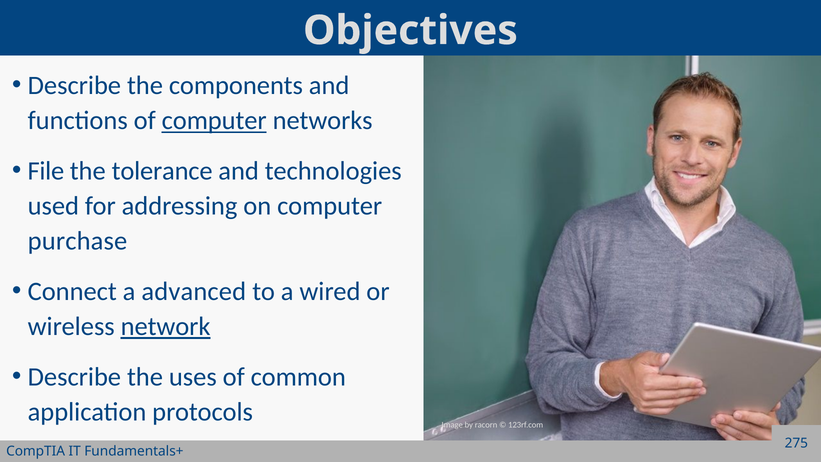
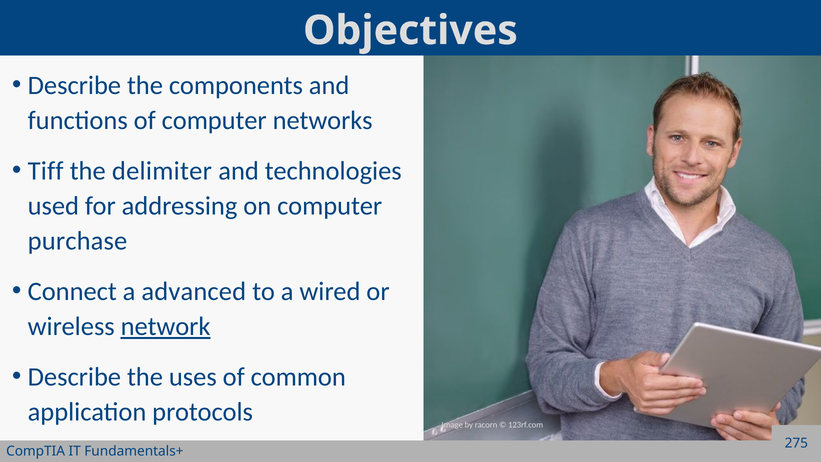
computer at (214, 121) underline: present -> none
File: File -> Tiff
tolerance: tolerance -> delimiter
